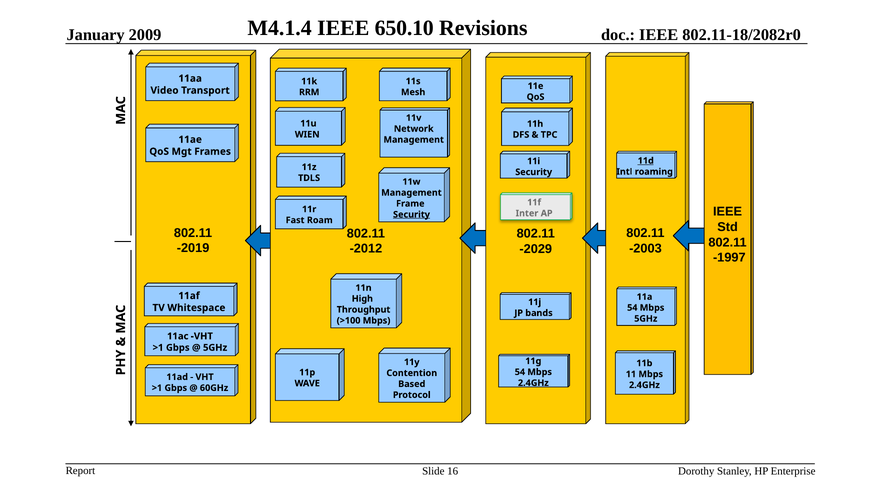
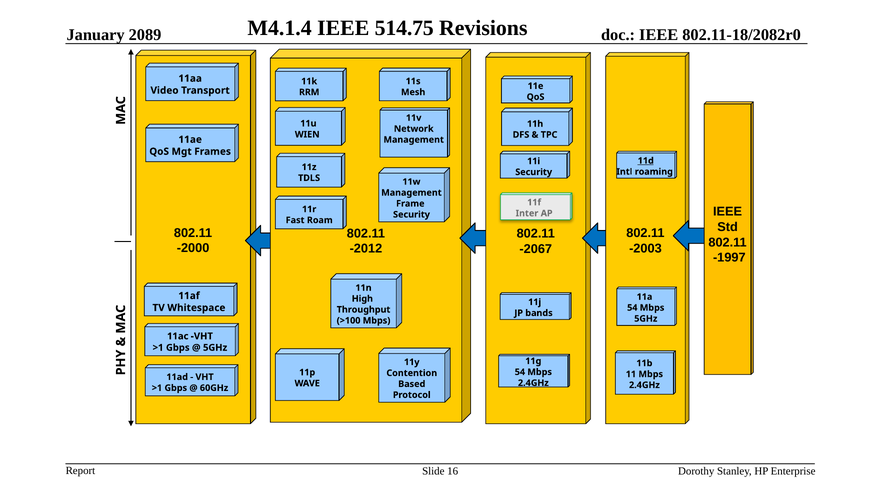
650.10: 650.10 -> 514.75
2009: 2009 -> 2089
Security at (411, 215) underline: present -> none
-2019: -2019 -> -2000
-2029: -2029 -> -2067
